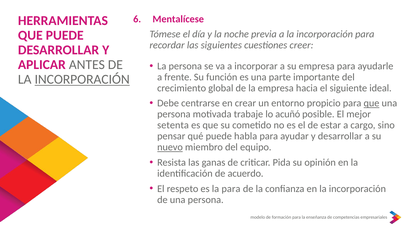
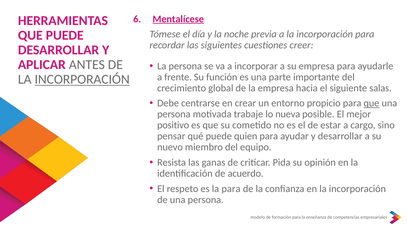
Mentalícese underline: none -> present
ideal: ideal -> salas
acuñó: acuñó -> nueva
setenta: setenta -> positivo
habla: habla -> quien
nuevo underline: present -> none
